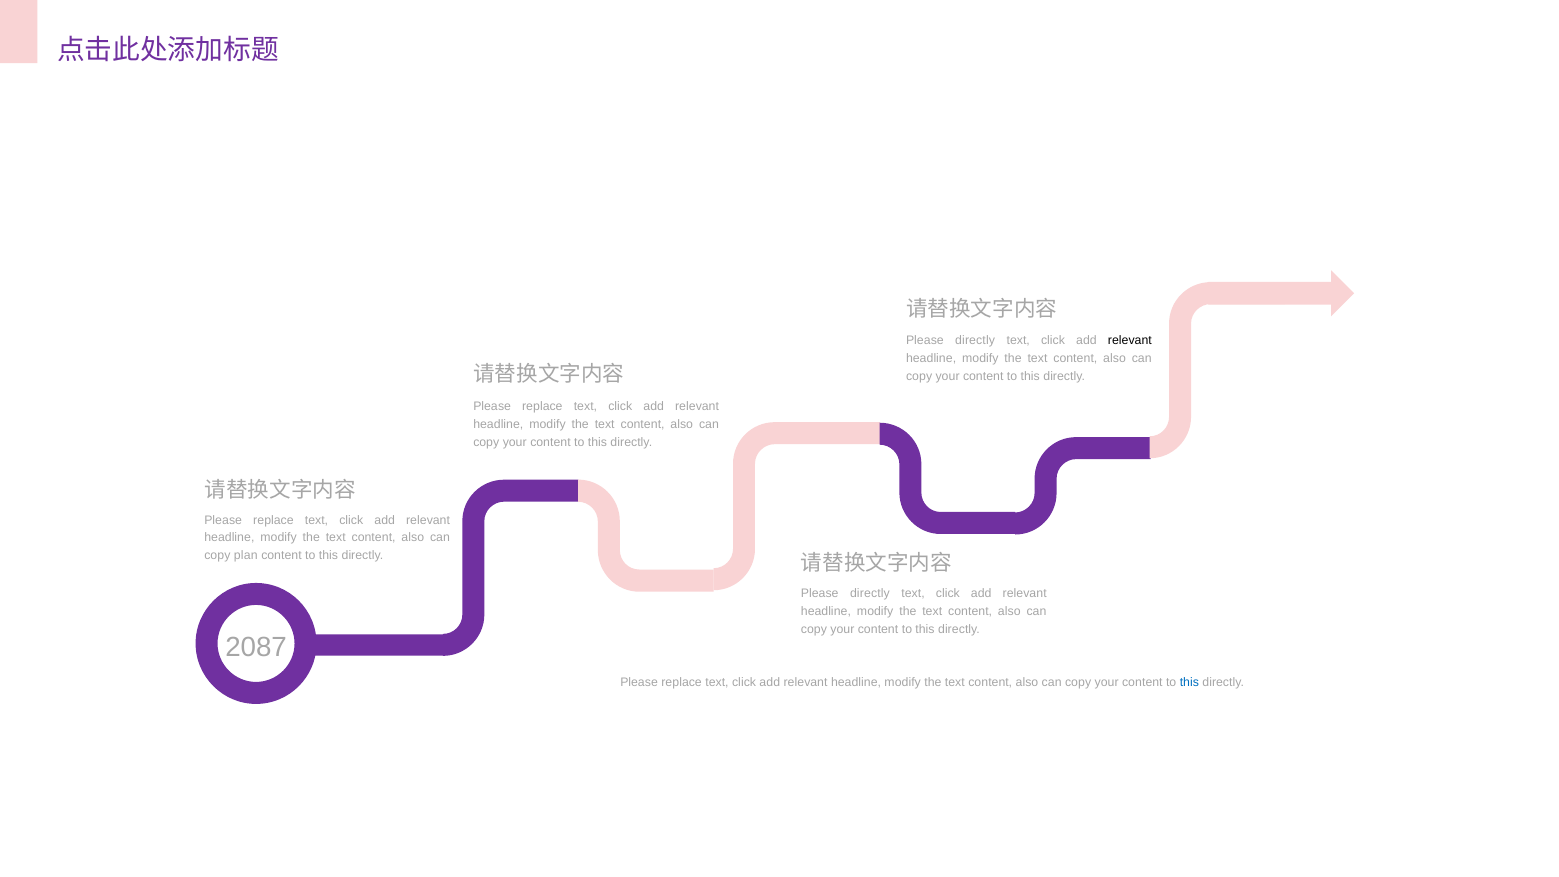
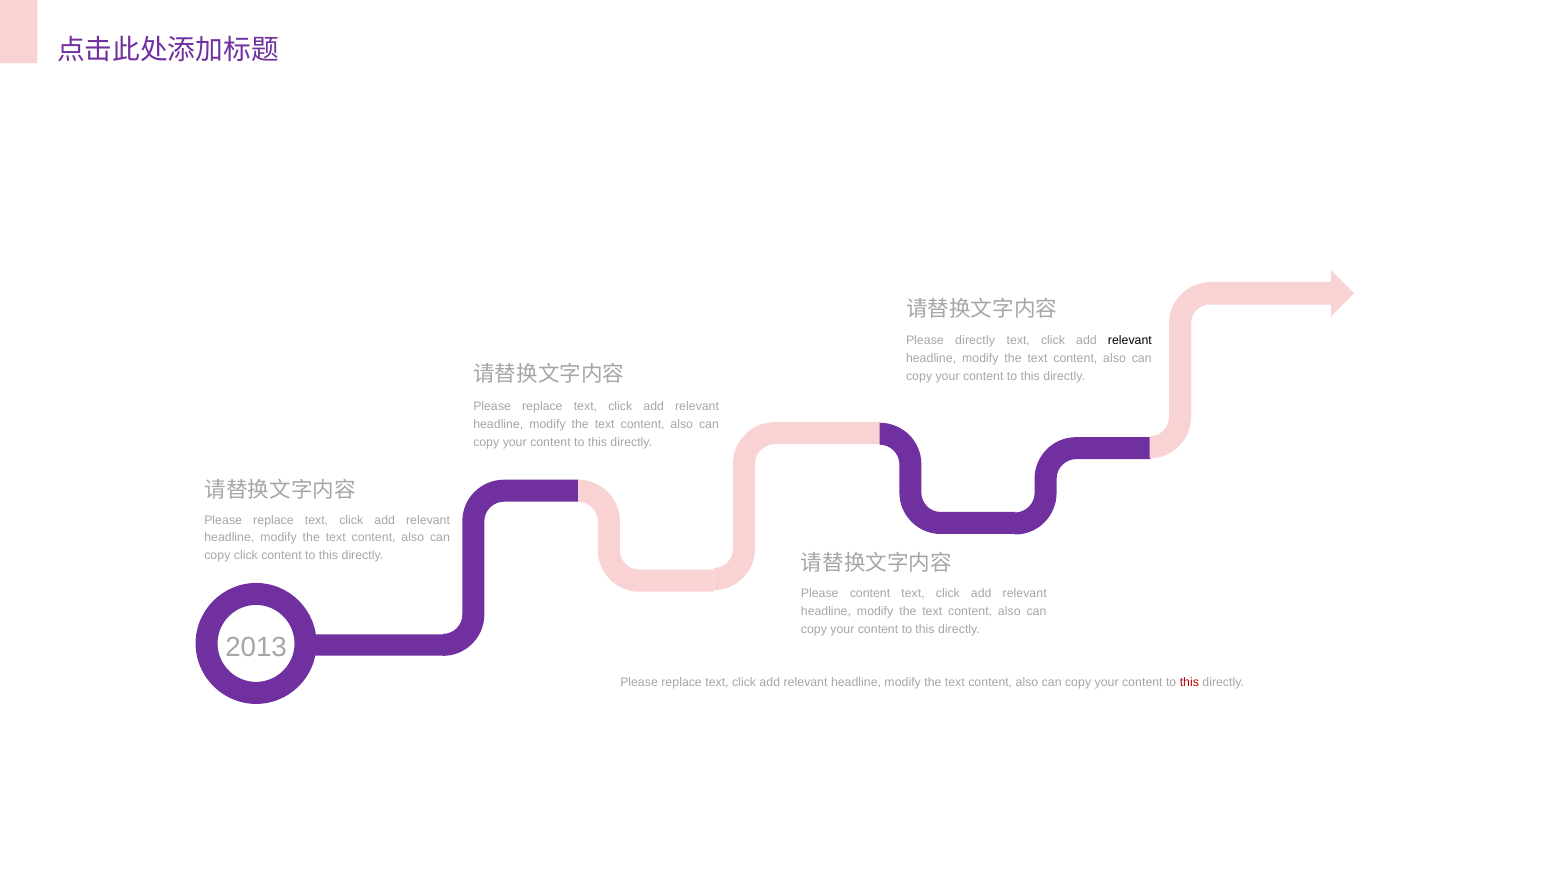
copy plan: plan -> click
directly at (870, 594): directly -> content
2087: 2087 -> 2013
this at (1189, 682) colour: blue -> red
